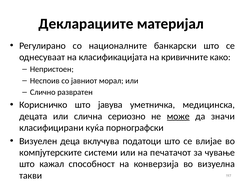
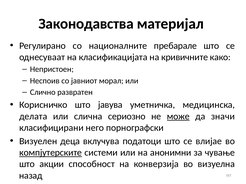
Декларациите: Декларациите -> Законодавства
банкарски: банкарски -> пребарале
децата: децата -> делата
куќа: куќа -> него
компјутерските underline: none -> present
печатачот: печатачот -> анонимни
кажал: кажал -> акции
такви: такви -> назад
